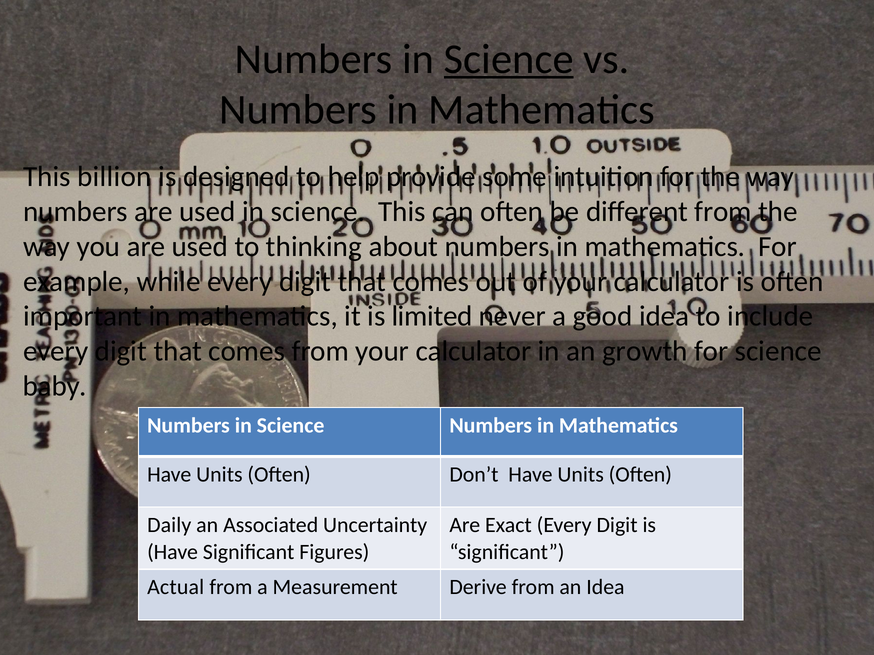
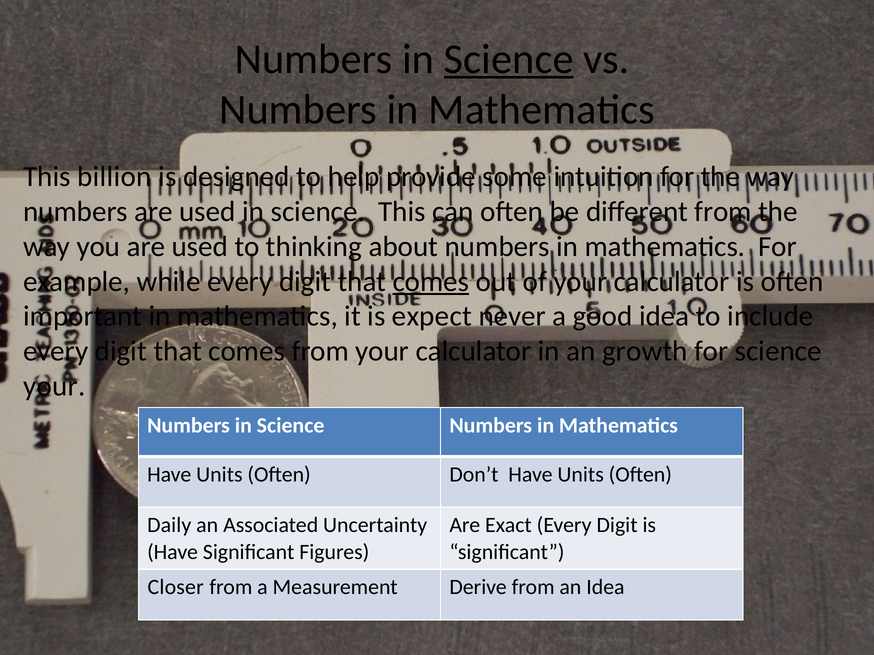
comes at (431, 282) underline: none -> present
limited: limited -> expect
baby at (55, 387): baby -> your
Actual: Actual -> Closer
